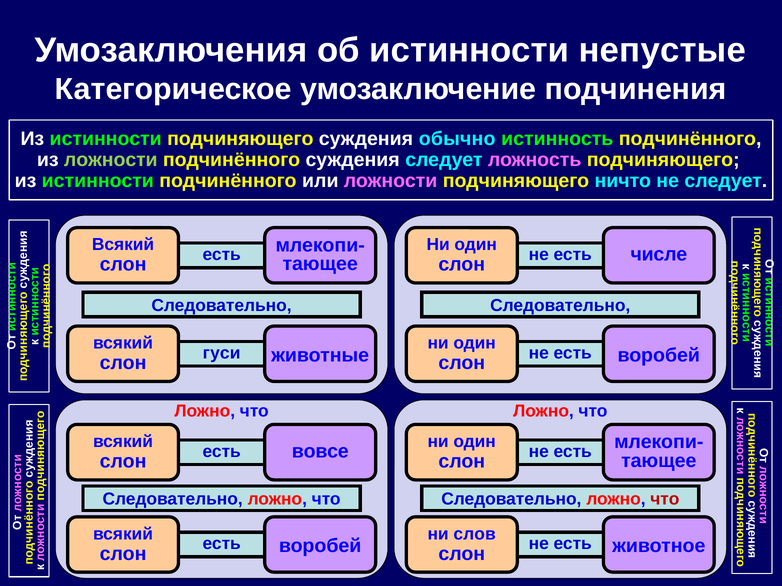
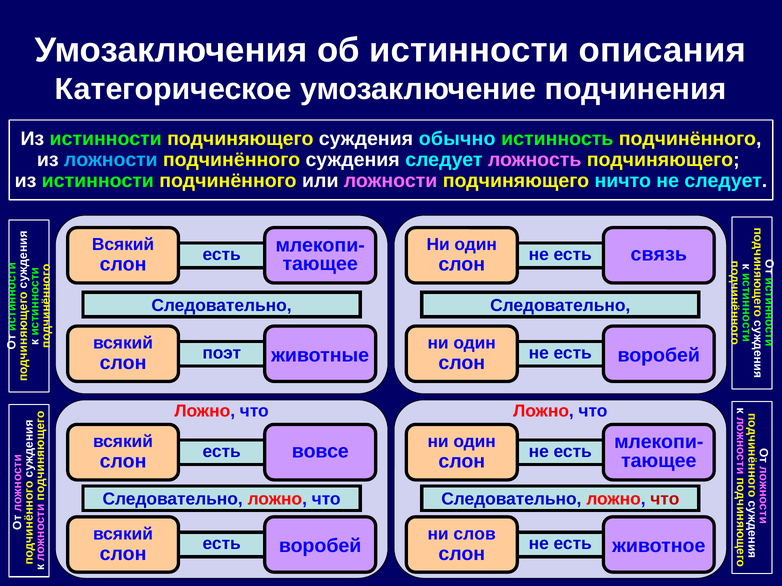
непустые: непустые -> описания
ложности at (111, 160) colour: light green -> light blue
числе: числе -> связь
гуси: гуси -> поэт
